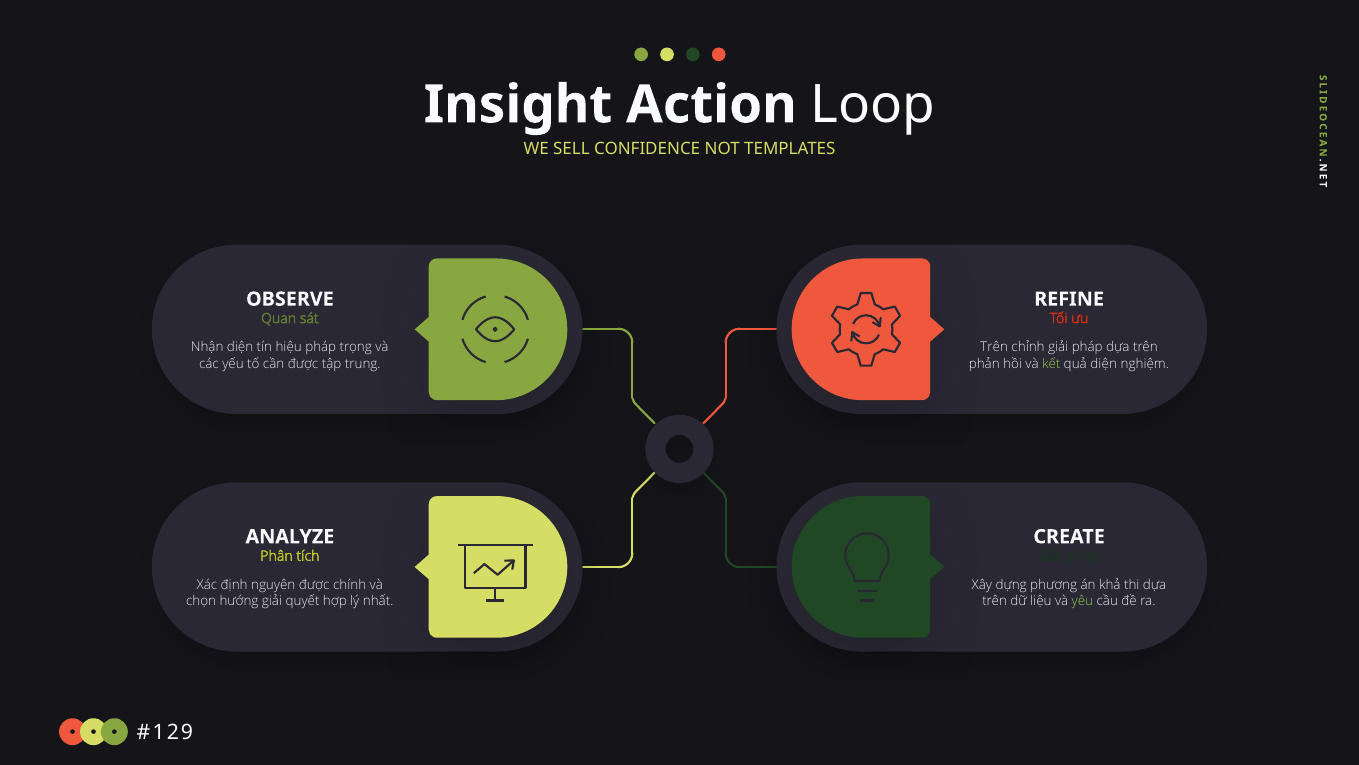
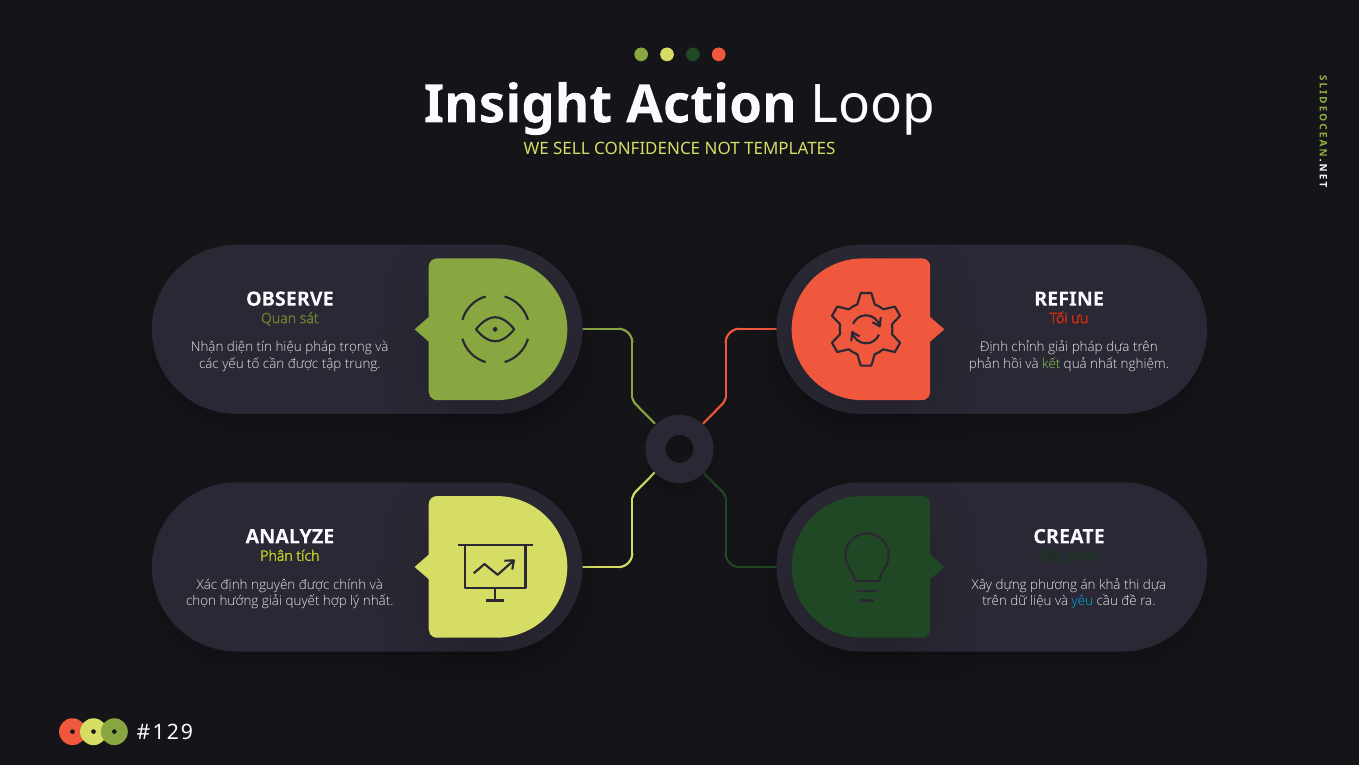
Trên at (994, 347): Trên -> Định
quả diện: diện -> nhất
yêu colour: light green -> light blue
